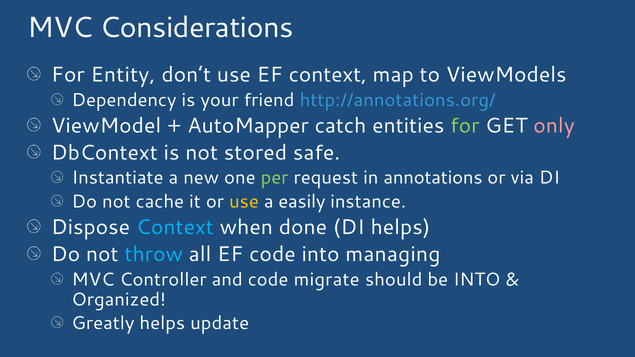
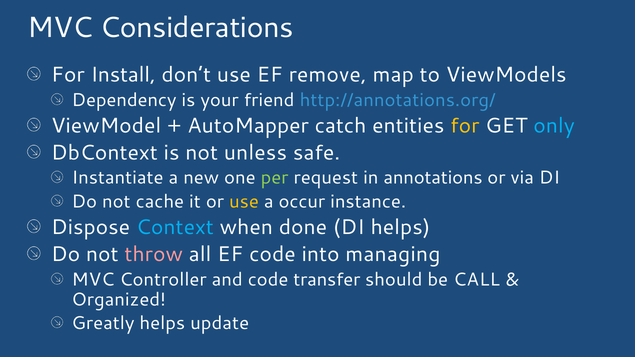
Entity: Entity -> Install
EF context: context -> remove
for at (465, 126) colour: light green -> yellow
only colour: pink -> light blue
stored: stored -> unless
easily: easily -> occur
throw colour: light blue -> pink
migrate: migrate -> transfer
be INTO: INTO -> CALL
